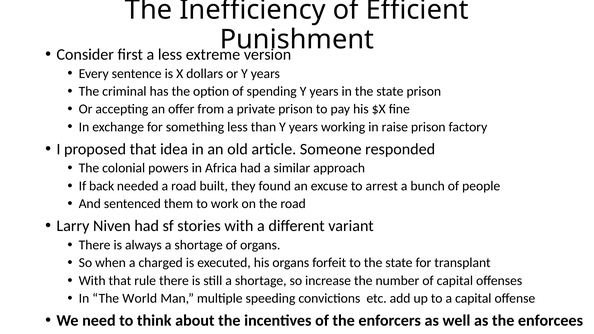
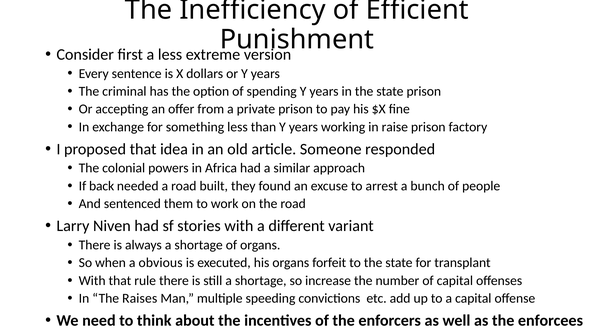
charged: charged -> obvious
World: World -> Raises
